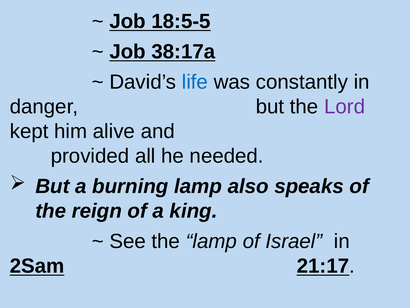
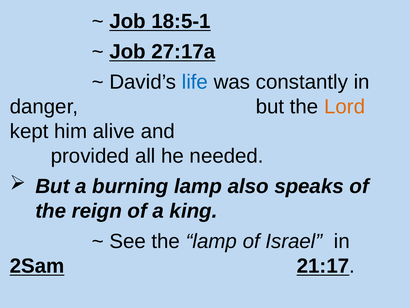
18:5-5: 18:5-5 -> 18:5-1
38:17a: 38:17a -> 27:17a
Lord colour: purple -> orange
